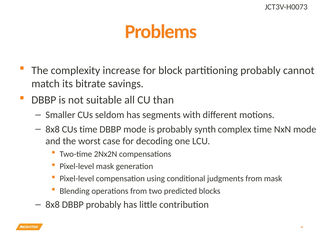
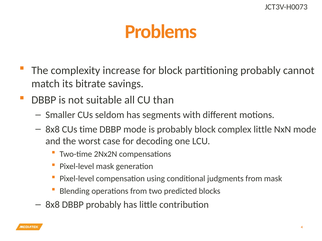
probably synth: synth -> block
complex time: time -> little
